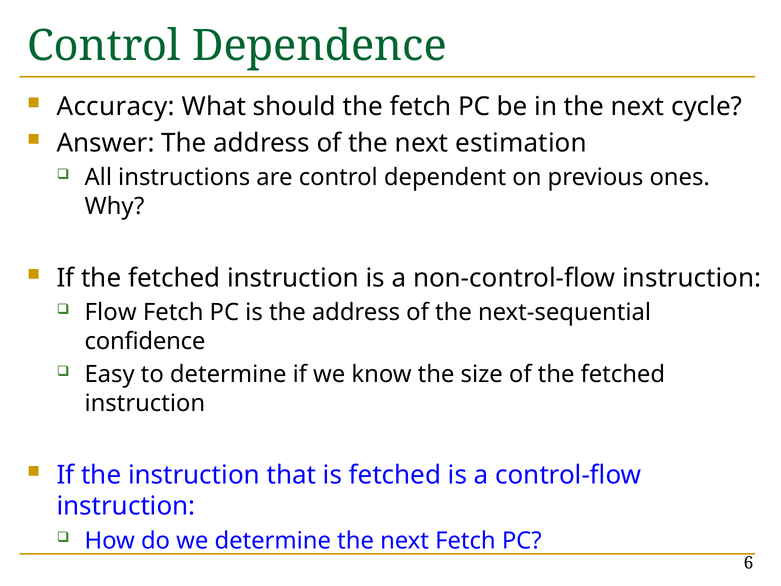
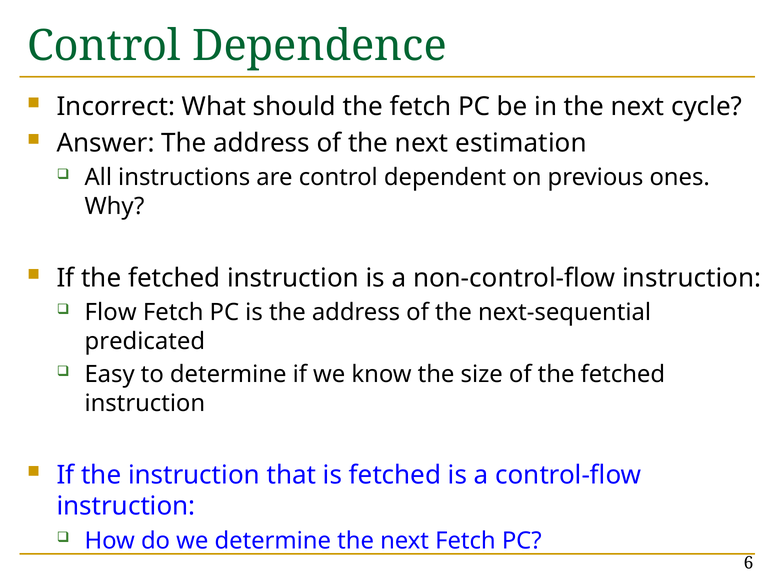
Accuracy: Accuracy -> Incorrect
confidence: confidence -> predicated
